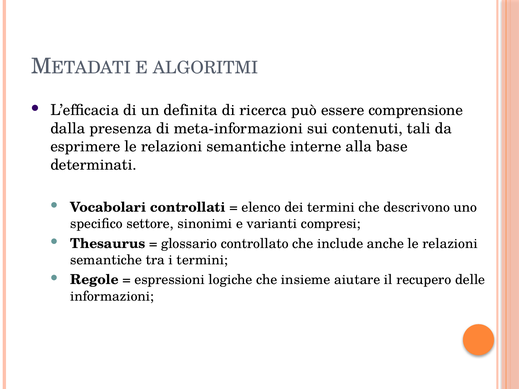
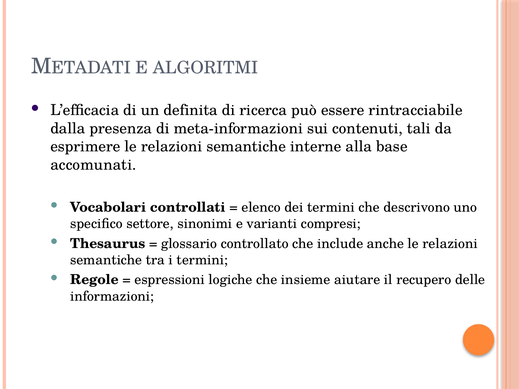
comprensione: comprensione -> rintracciabile
determinati: determinati -> accomunati
